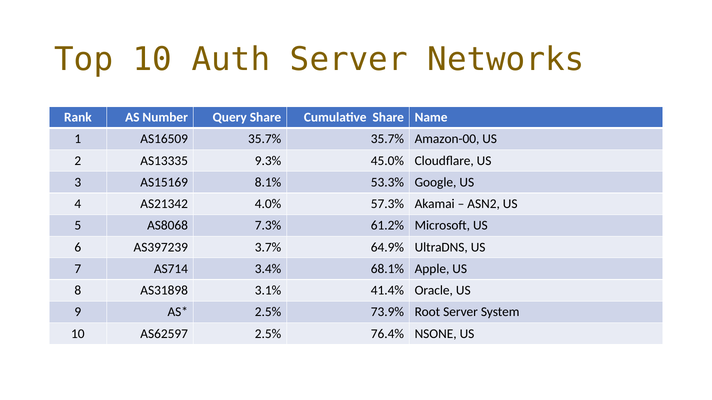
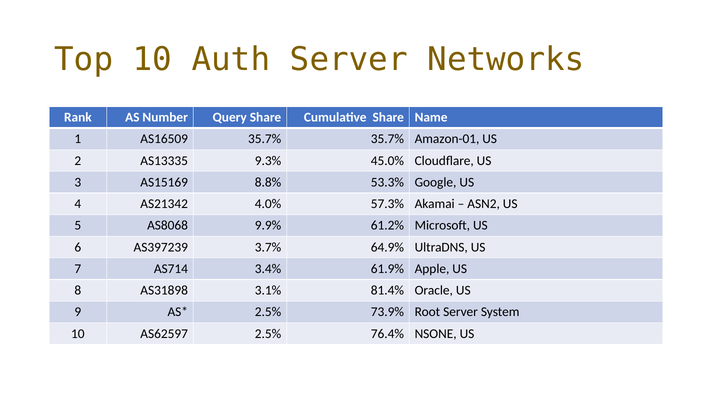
Amazon-00: Amazon-00 -> Amazon-01
8.1%: 8.1% -> 8.8%
7.3%: 7.3% -> 9.9%
68.1%: 68.1% -> 61.9%
41.4%: 41.4% -> 81.4%
